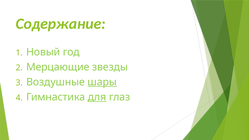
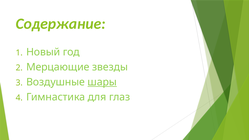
для underline: present -> none
